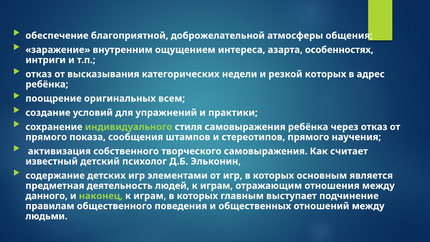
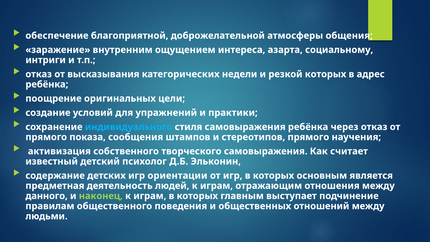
особенностях: особенностях -> социальному
всем: всем -> цели
индивидуального colour: light green -> light blue
элементами: элементами -> ориентации
